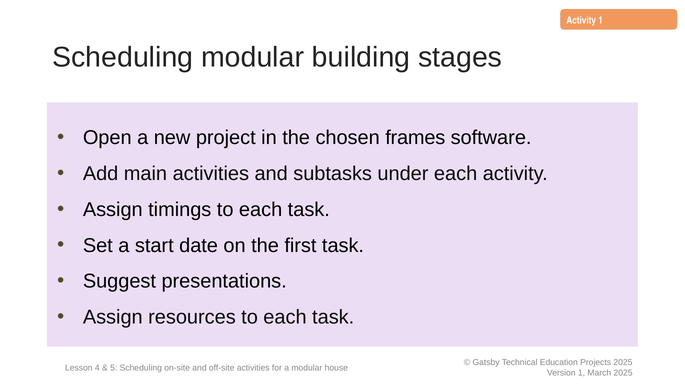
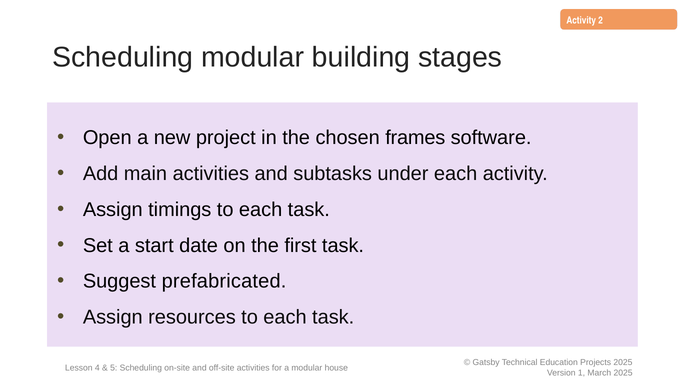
Activity 1: 1 -> 2
presentations: presentations -> prefabricated
